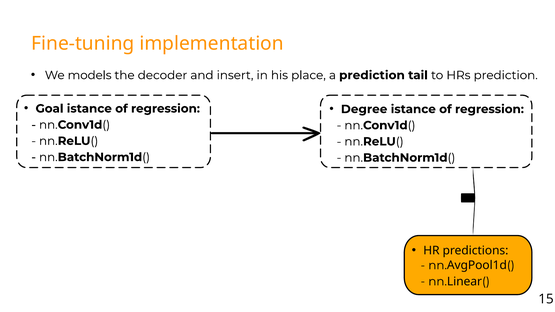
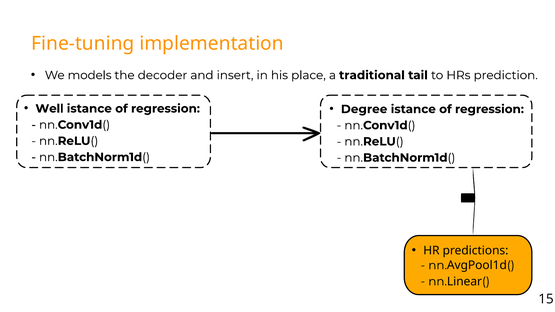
a prediction: prediction -> traditional
Goal: Goal -> Well
